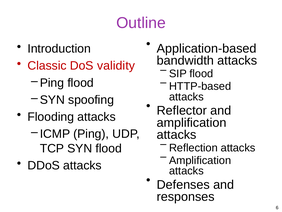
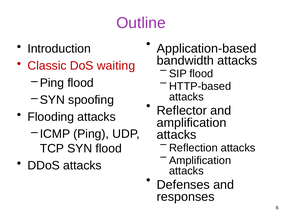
validity: validity -> waiting
